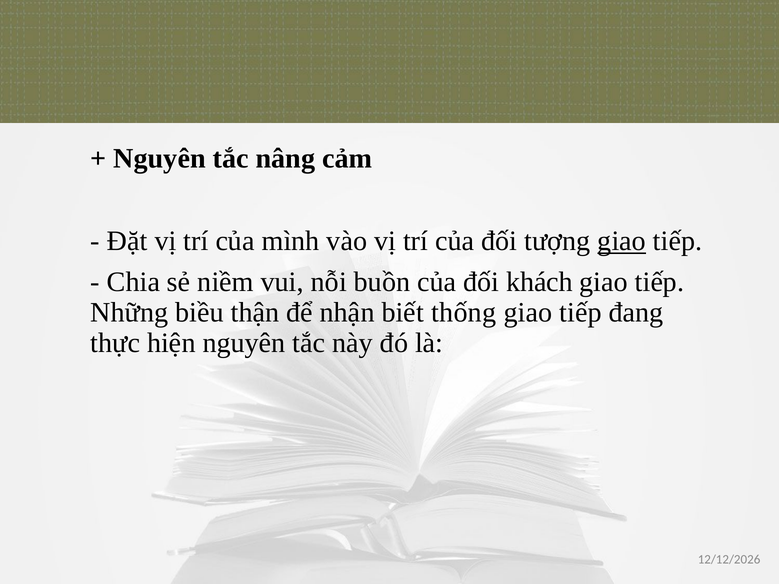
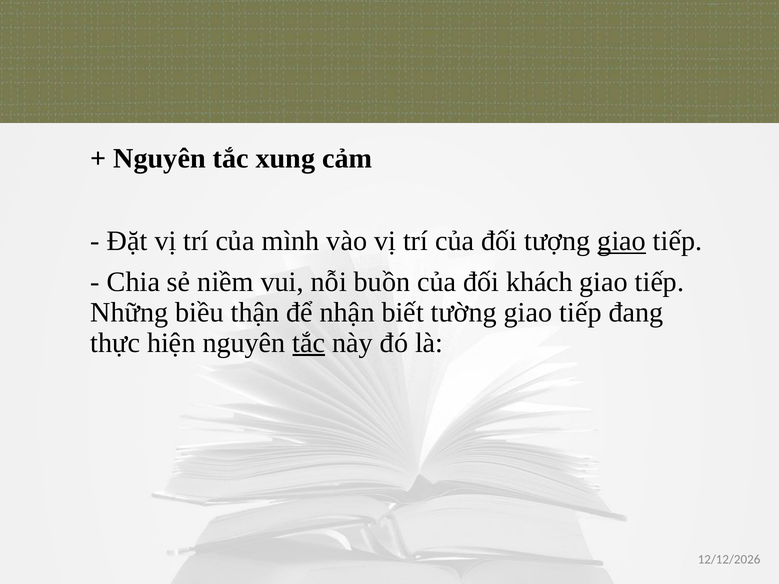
nâng: nâng -> xung
thống: thống -> tường
tắc at (309, 343) underline: none -> present
